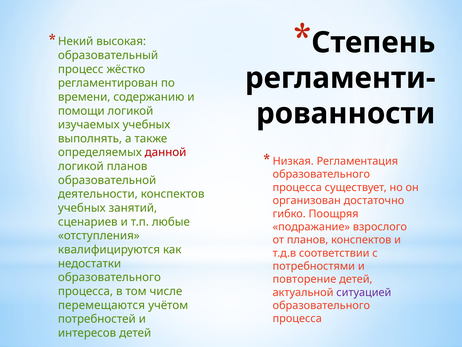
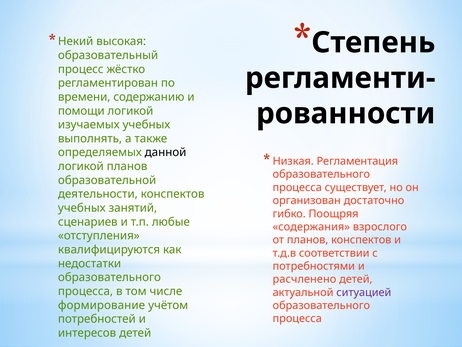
данной colour: red -> black
подражание: подражание -> содержания
повторение: повторение -> расчленено
перемещаются: перемещаются -> формирование
